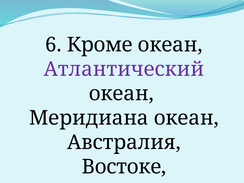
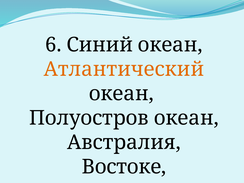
Кроме: Кроме -> Синий
Атлантический colour: purple -> orange
Меридиана: Меридиана -> Полуостров
